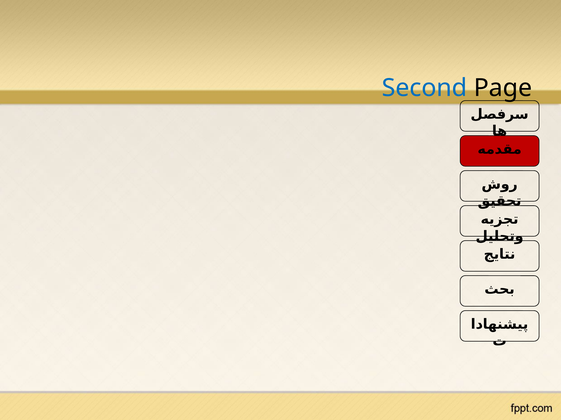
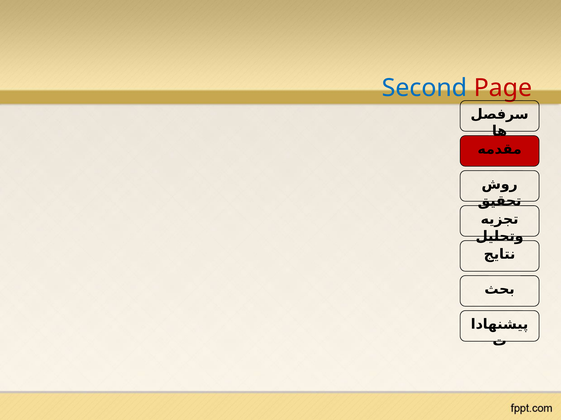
Page colour: black -> red
